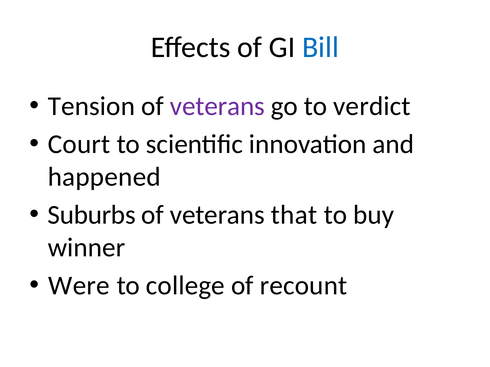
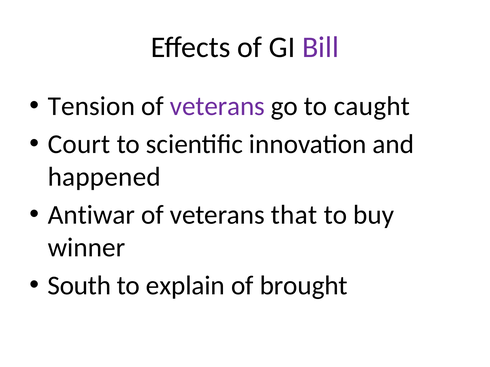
Bill colour: blue -> purple
verdict: verdict -> caught
Suburbs: Suburbs -> Antiwar
Were: Were -> South
college: college -> explain
recount: recount -> brought
